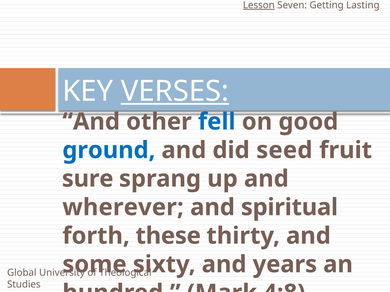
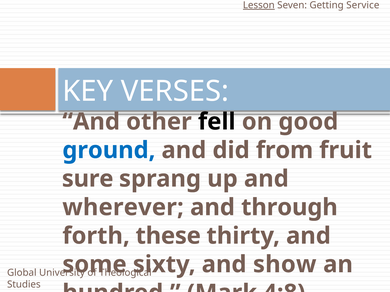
Lasting: Lasting -> Service
VERSES underline: present -> none
fell colour: blue -> black
seed: seed -> from
spiritual: spiritual -> through
years: years -> show
